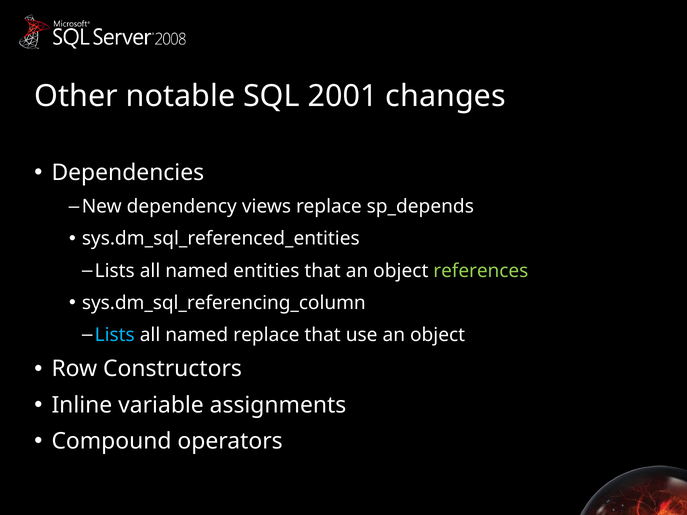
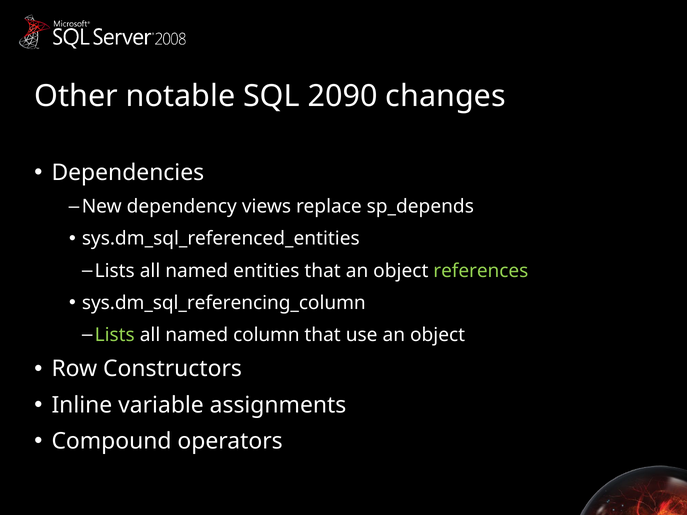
2001: 2001 -> 2090
Lists at (115, 335) colour: light blue -> light green
named replace: replace -> column
